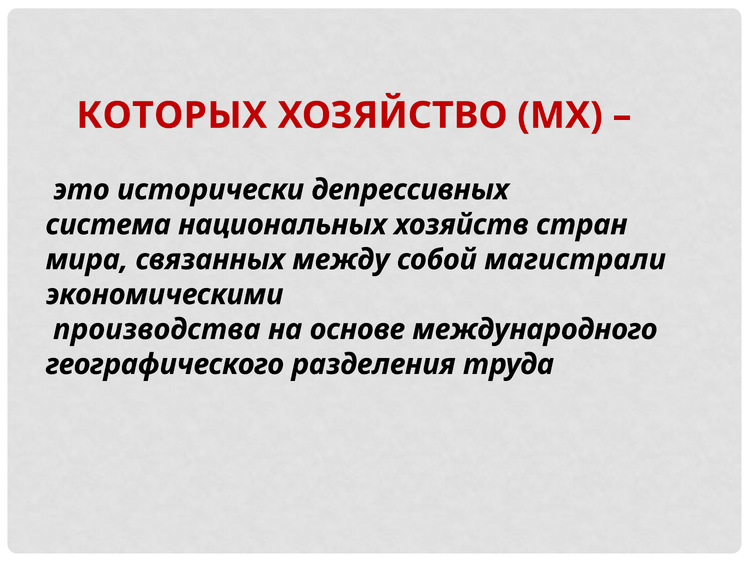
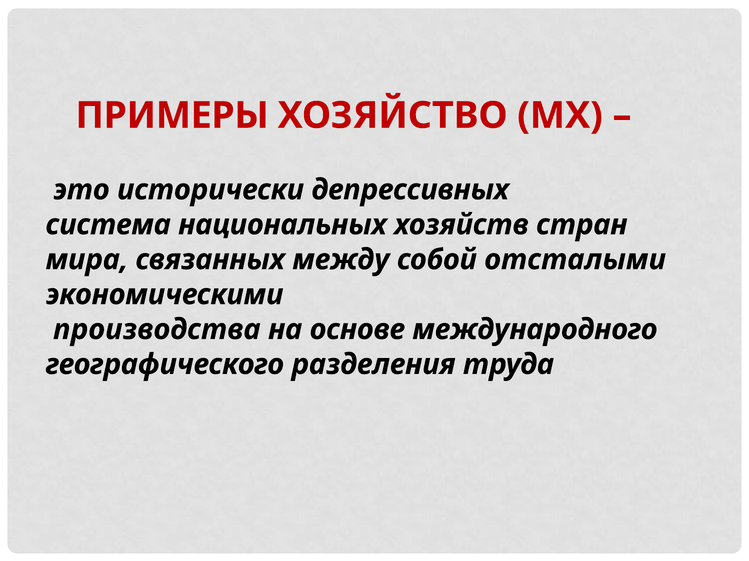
КОТОРЫХ: КОТОРЫХ -> ПРИМЕРЫ
магистрали: магистрали -> отсталыми
